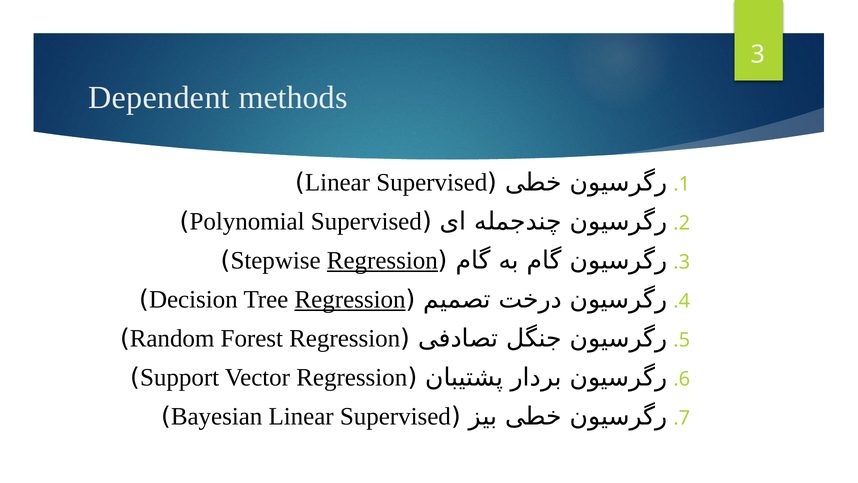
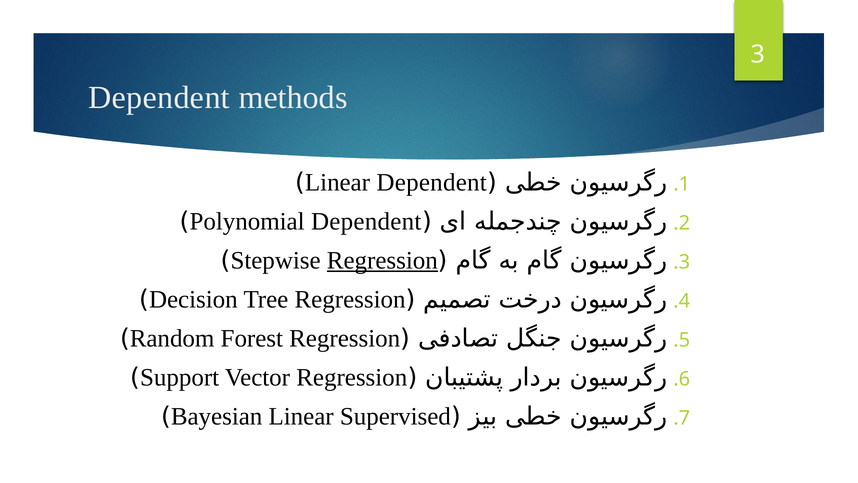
Supervised at (432, 182): Supervised -> Dependent
Polynomial Supervised: Supervised -> Dependent
Regression at (350, 299) underline: present -> none
